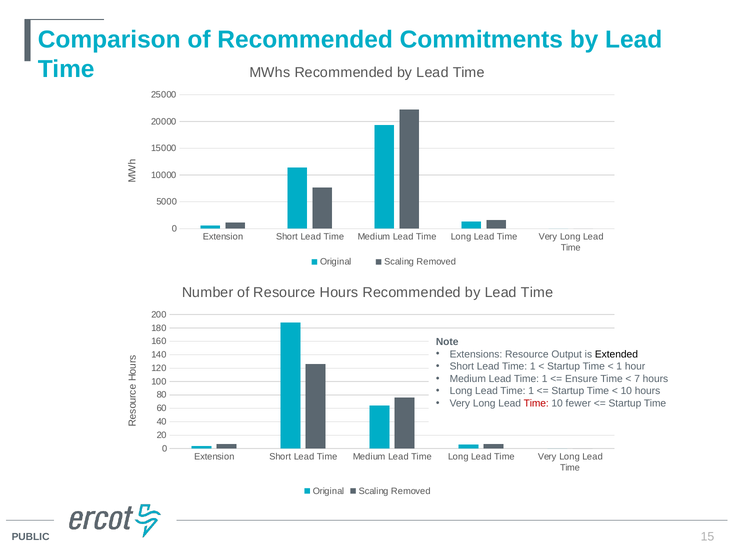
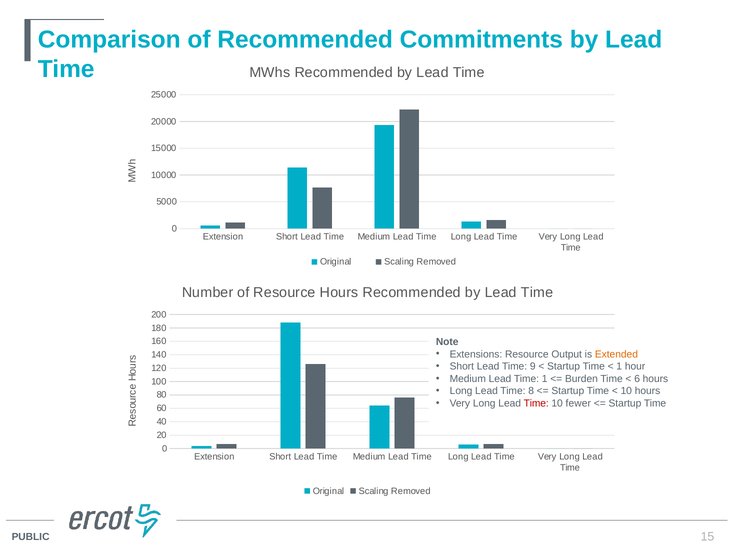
Extended colour: black -> orange
Short Lead Time 1: 1 -> 9
Ensure: Ensure -> Burden
7: 7 -> 6
Long Lead Time 1: 1 -> 8
